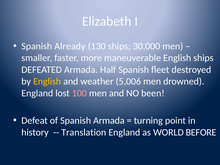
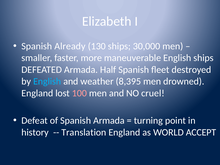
English at (47, 81) colour: yellow -> light blue
5,006: 5,006 -> 8,395
been: been -> cruel
BEFORE: BEFORE -> ACCEPT
